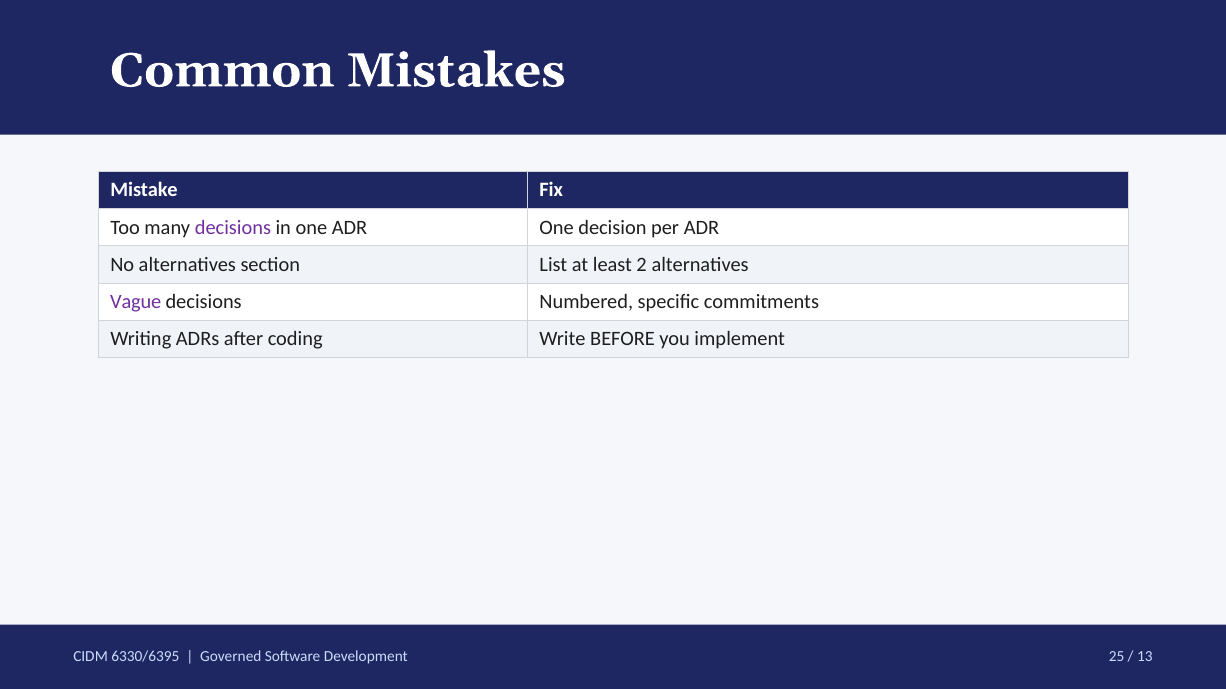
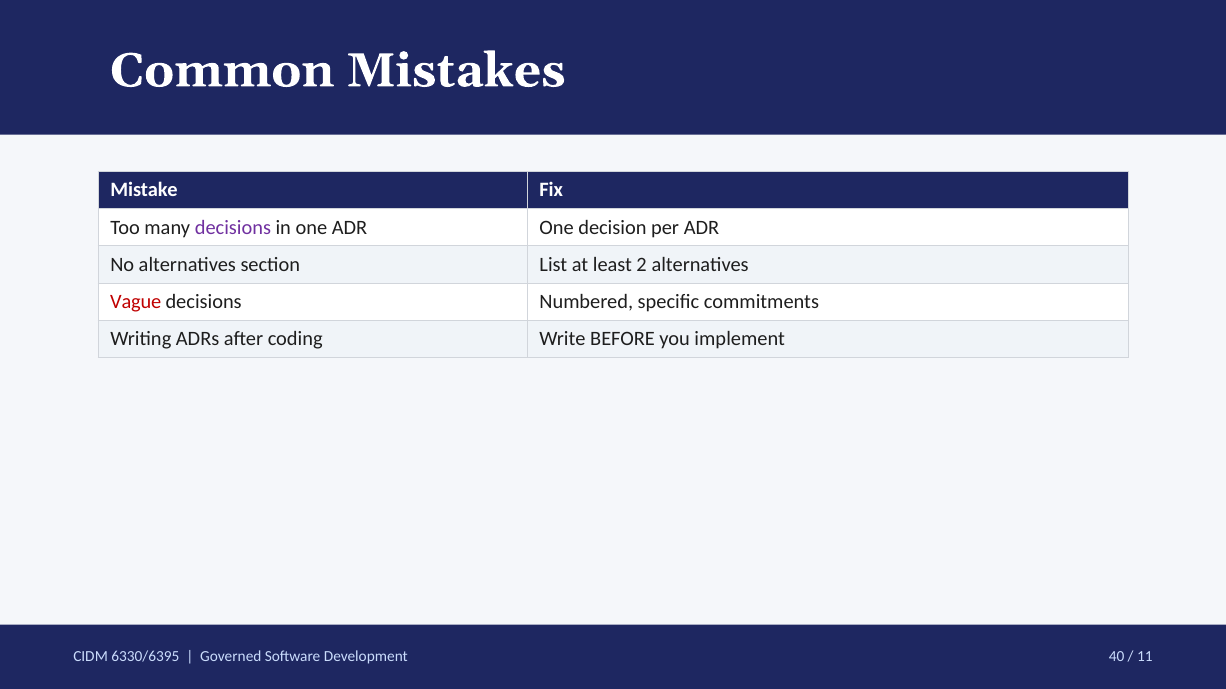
Vague colour: purple -> red
25: 25 -> 40
13: 13 -> 11
